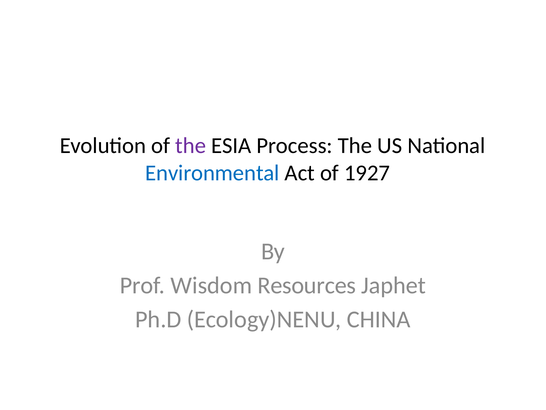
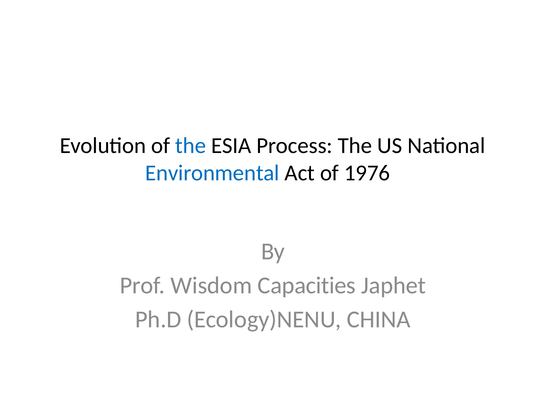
the at (191, 145) colour: purple -> blue
1927: 1927 -> 1976
Resources: Resources -> Capacities
